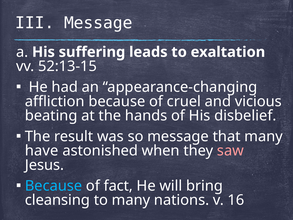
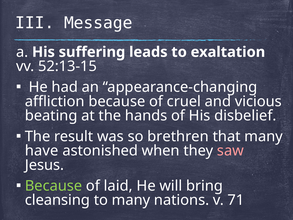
so message: message -> brethren
Because at (54, 186) colour: light blue -> light green
fact: fact -> laid
16: 16 -> 71
